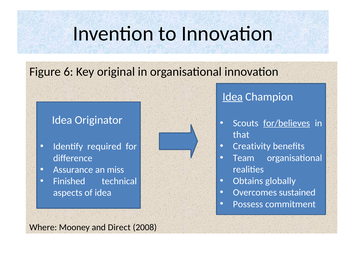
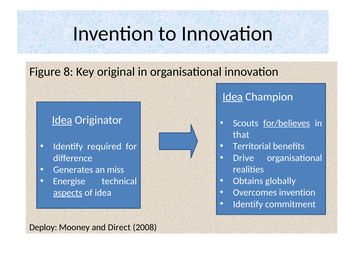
6: 6 -> 8
Idea at (62, 120) underline: none -> present
Creativity: Creativity -> Territorial
Team: Team -> Drive
Assurance: Assurance -> Generates
Finished: Finished -> Energise
Overcomes sustained: sustained -> invention
aspects underline: none -> present
Possess at (248, 204): Possess -> Identify
Where: Where -> Deploy
